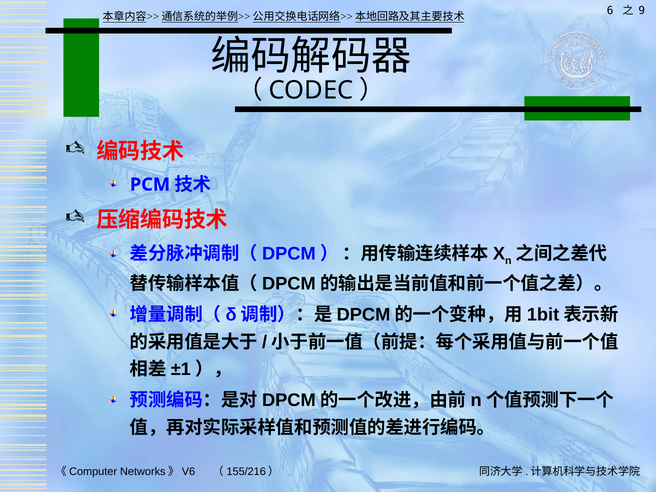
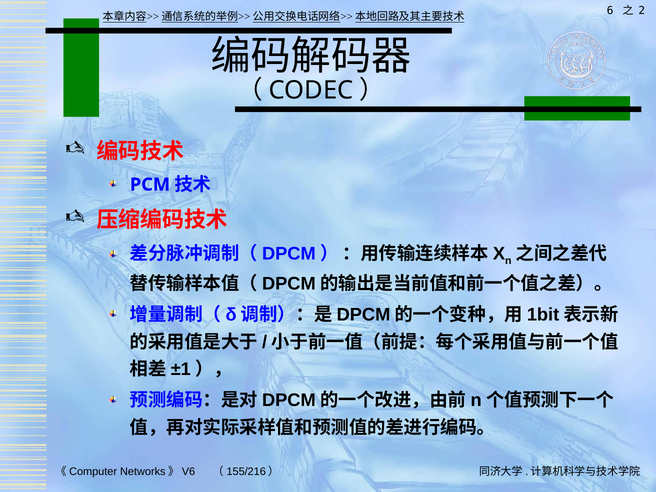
9: 9 -> 2
